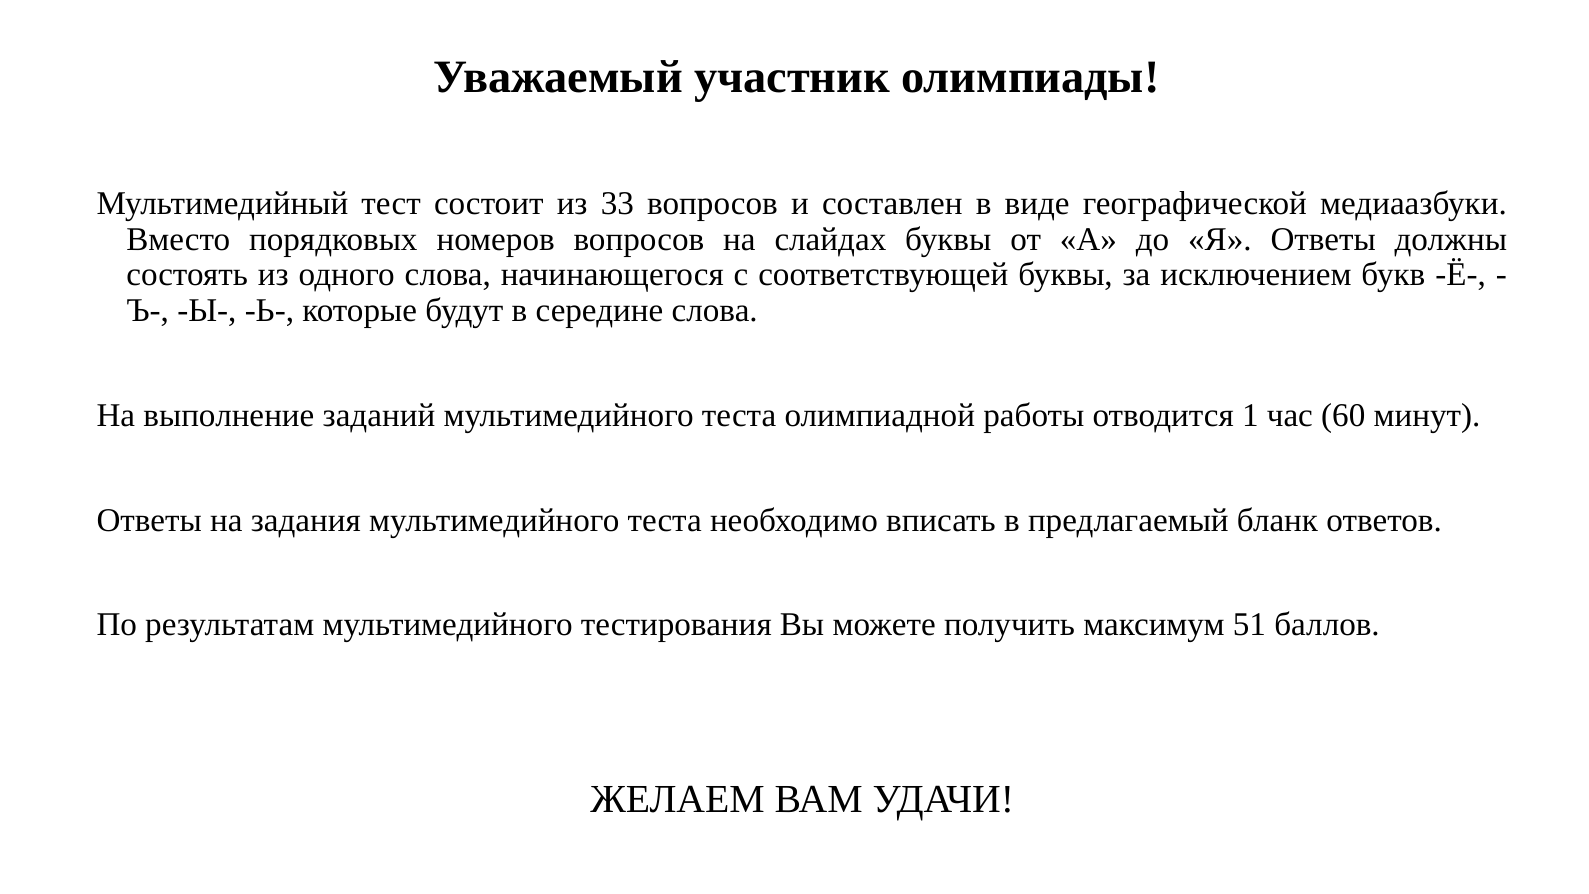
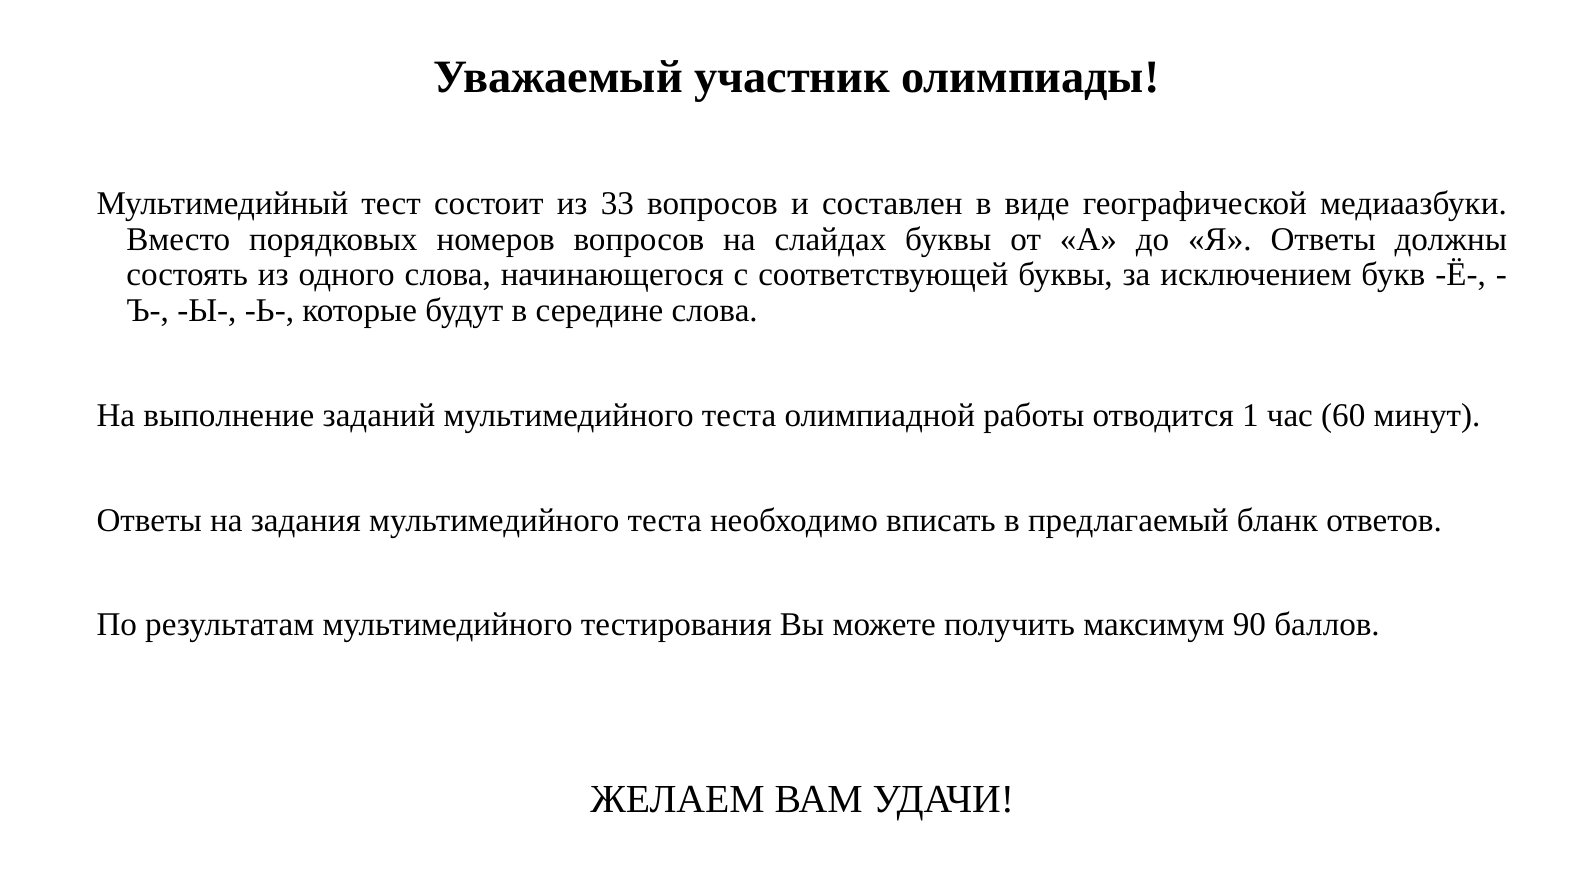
51: 51 -> 90
